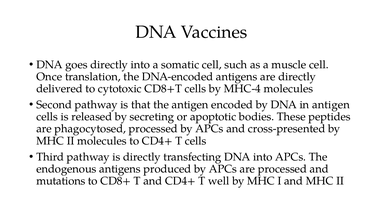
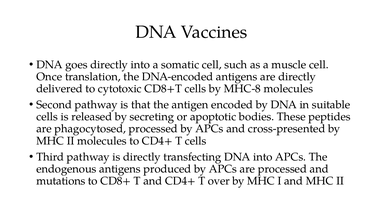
MHC-4: MHC-4 -> MHC-8
in antigen: antigen -> suitable
well: well -> over
